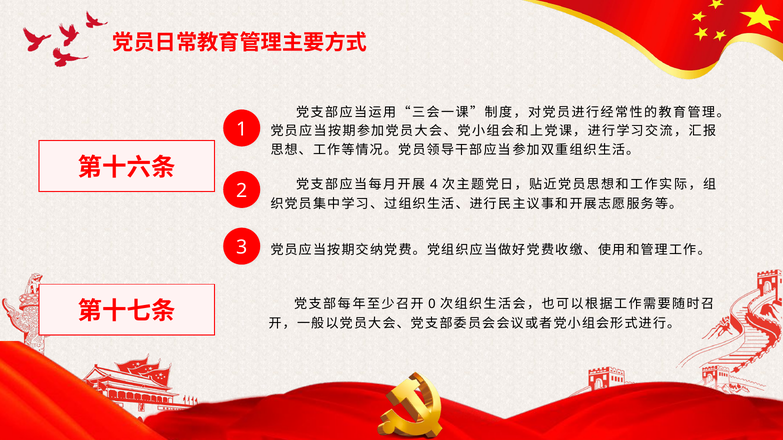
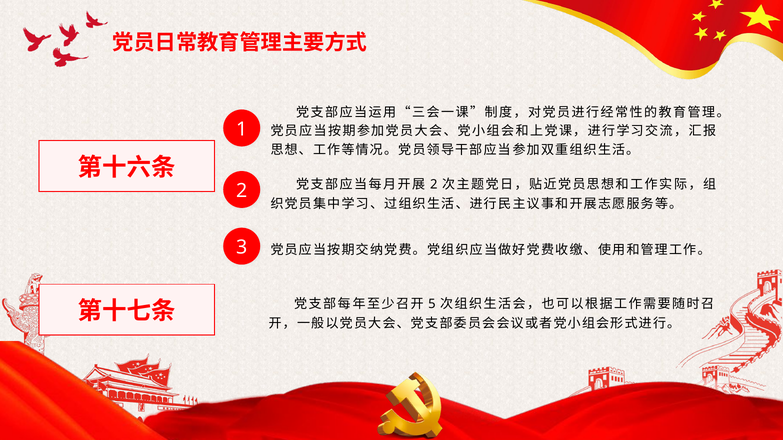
4 at (434, 185): 4 -> 2
0: 0 -> 5
